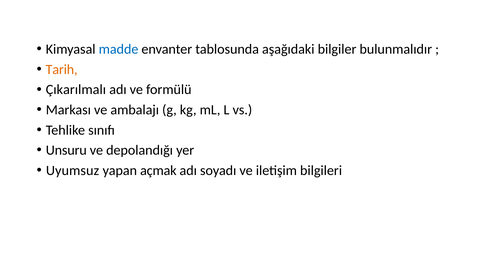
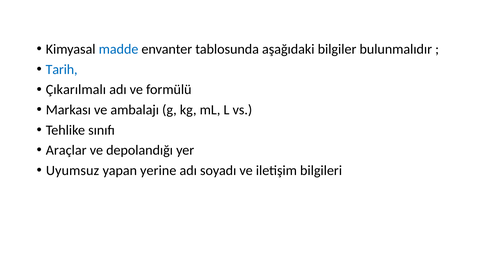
Tarih colour: orange -> blue
Unsuru: Unsuru -> Araçlar
açmak: açmak -> yerine
